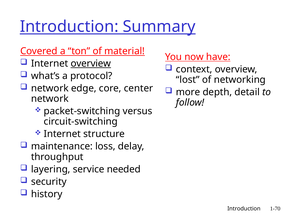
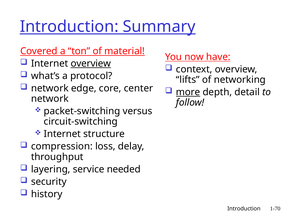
lost: lost -> lifts
more underline: none -> present
maintenance: maintenance -> compression
